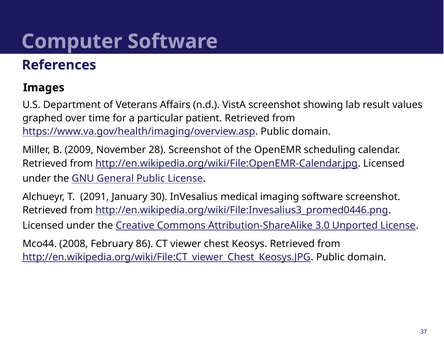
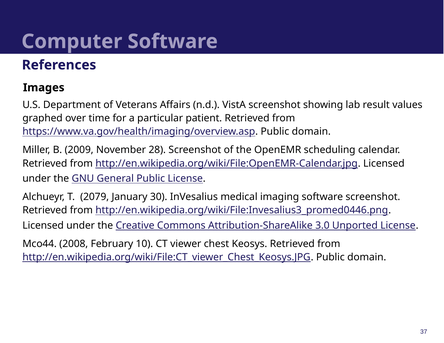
2091: 2091 -> 2079
86: 86 -> 10
